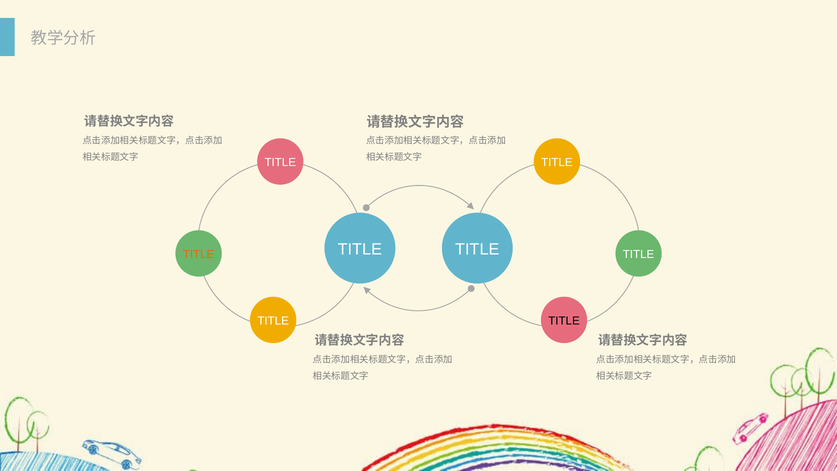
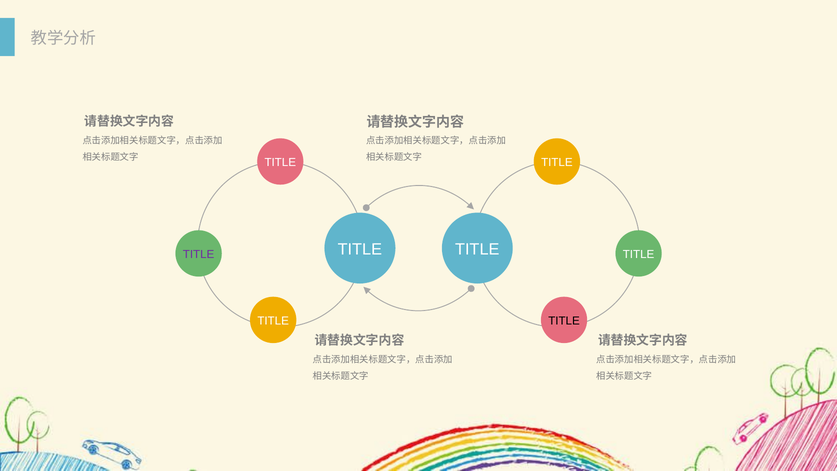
TITLE at (199, 254) colour: orange -> purple
